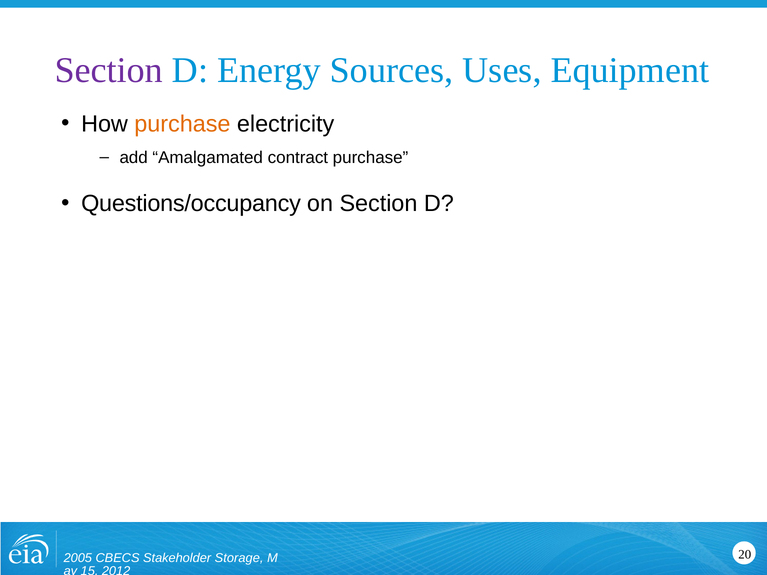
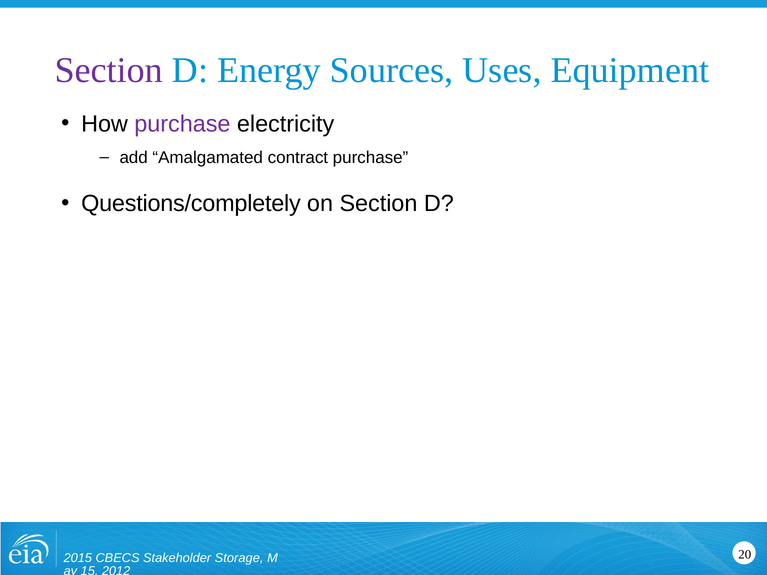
purchase at (182, 124) colour: orange -> purple
Questions/occupancy: Questions/occupancy -> Questions/completely
2005: 2005 -> 2015
